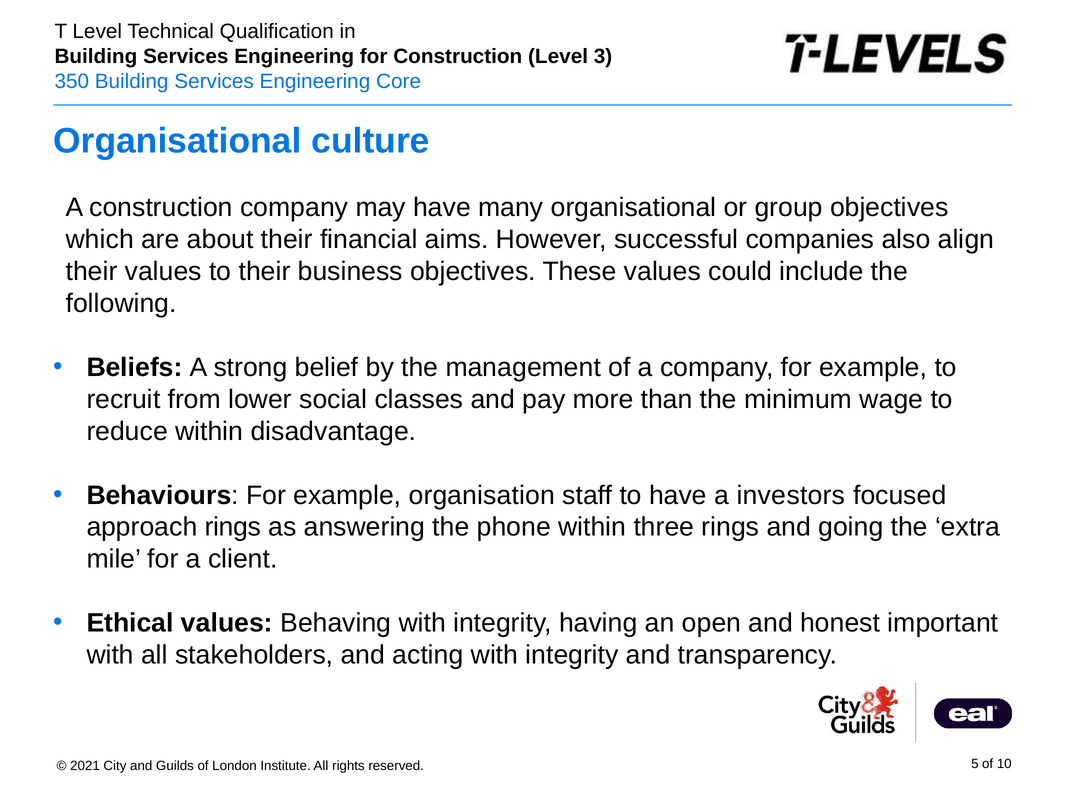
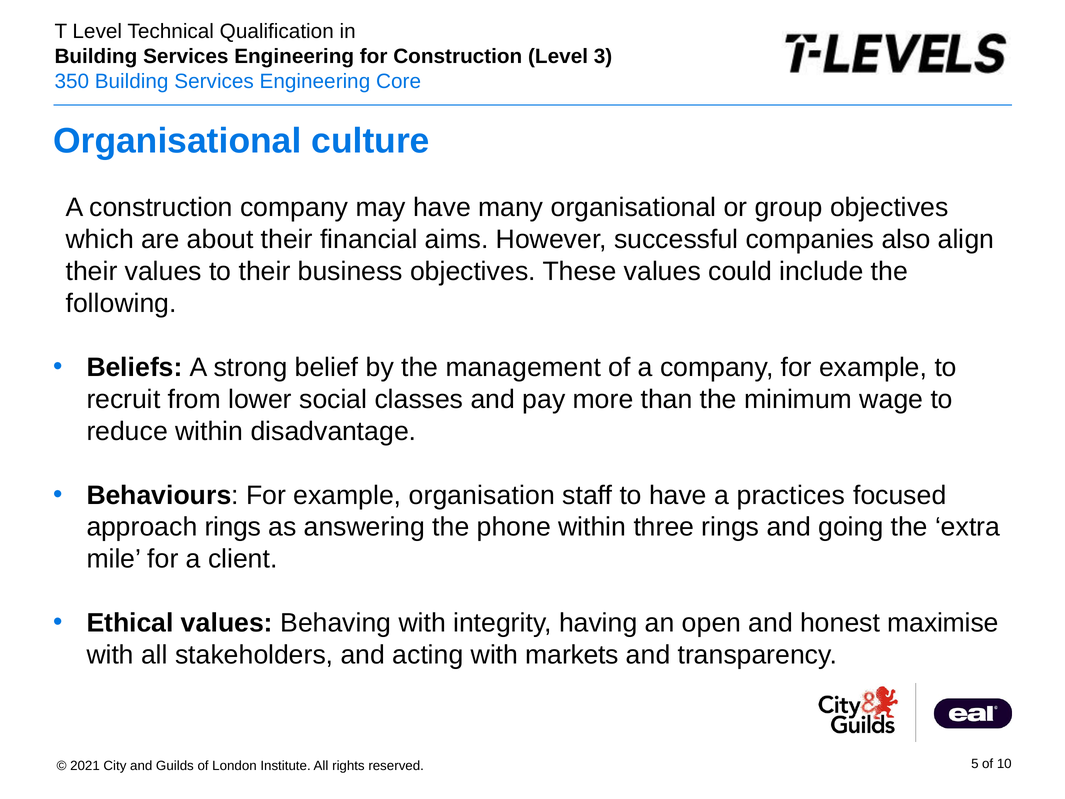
investors: investors -> practices
important: important -> maximise
acting with integrity: integrity -> markets
